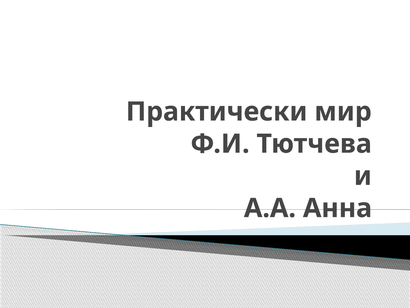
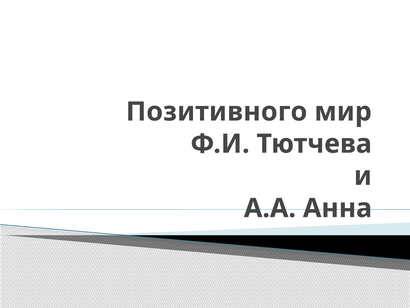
Практически: Практически -> Позитивного
